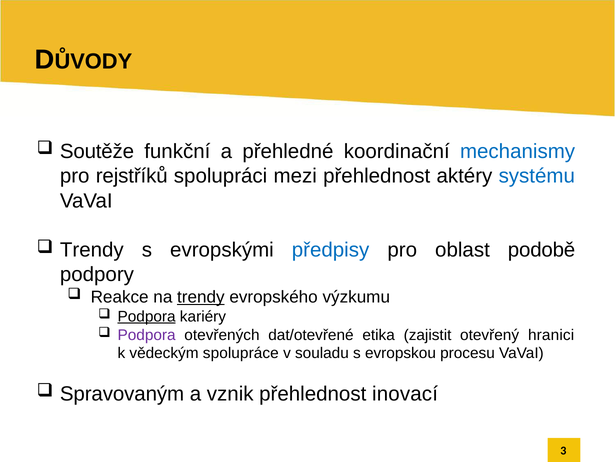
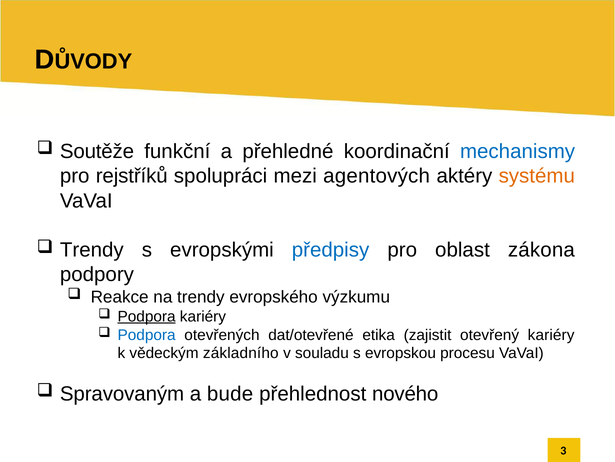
mezi přehlednost: přehlednost -> agentových
systému colour: blue -> orange
podobě: podobě -> zákona
trendy at (201, 297) underline: present -> none
Podpora at (147, 334) colour: purple -> blue
otevřený hranici: hranici -> kariéry
spolupráce: spolupráce -> základního
vznik: vznik -> bude
inovací: inovací -> nového
